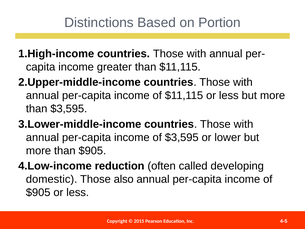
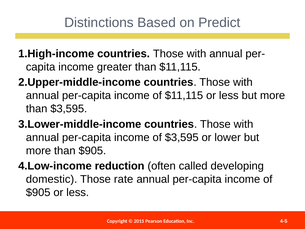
Portion: Portion -> Predict
also: also -> rate
